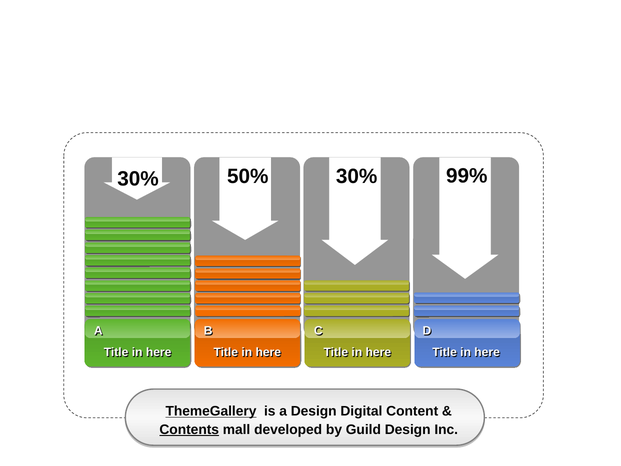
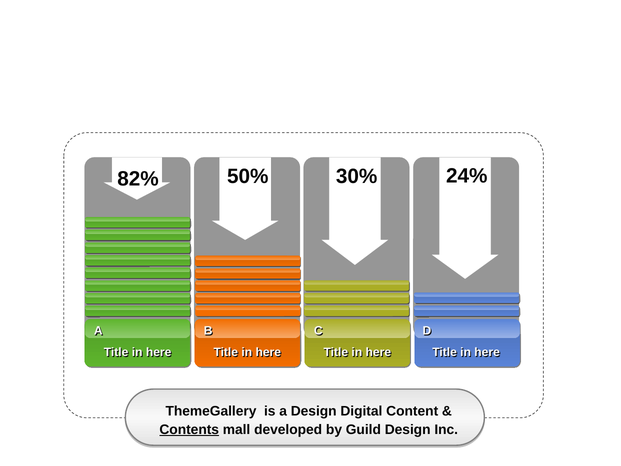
30% at (138, 179): 30% -> 82%
99%: 99% -> 24%
ThemeGallery underline: present -> none
